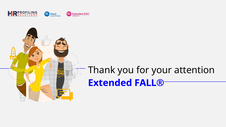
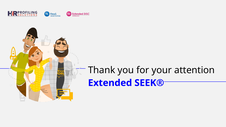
FALL®: FALL® -> SEEK®
